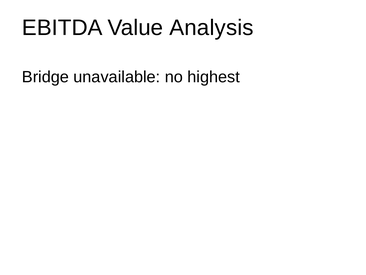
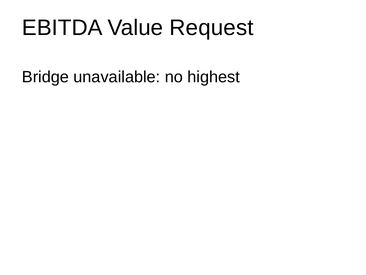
Analysis: Analysis -> Request
